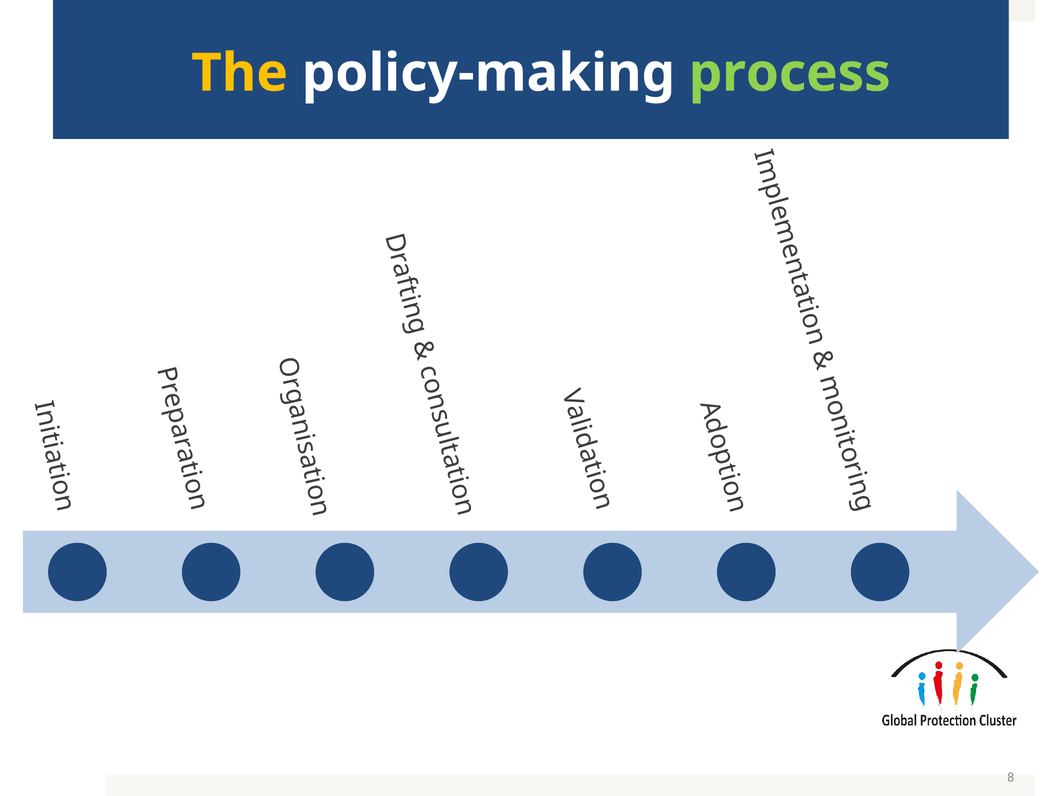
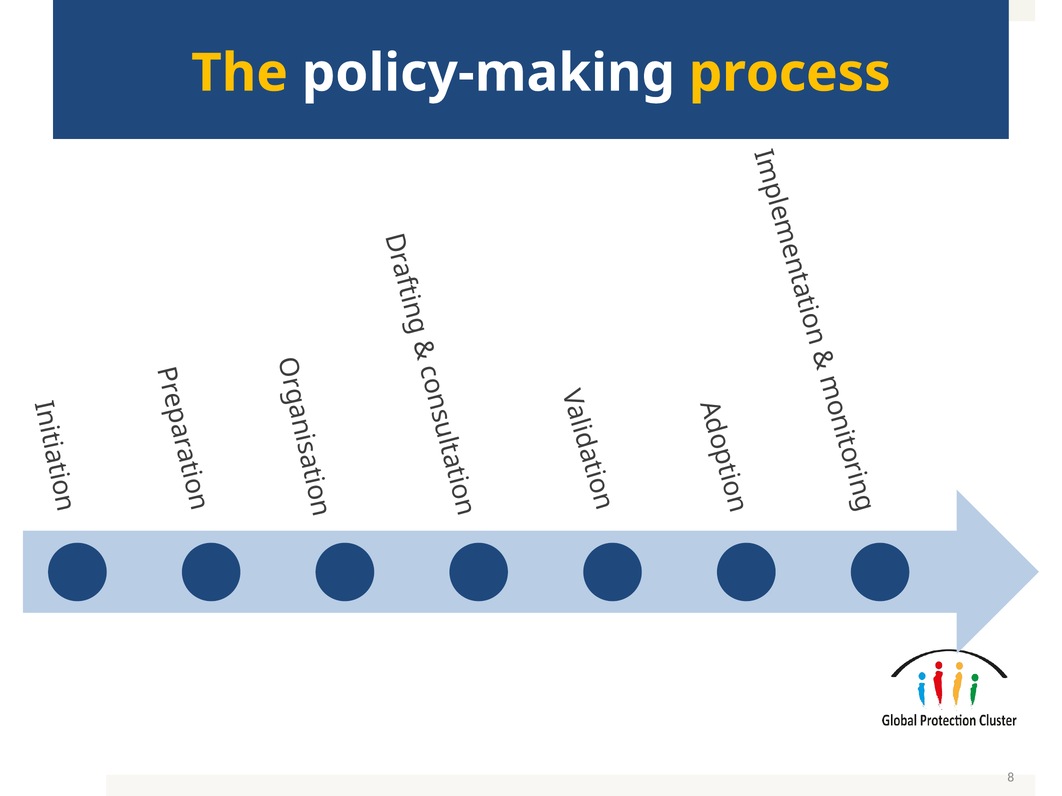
process colour: light green -> yellow
